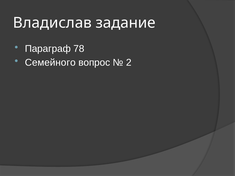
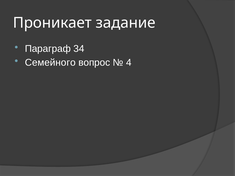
Владислав: Владислав -> Проникает
78: 78 -> 34
2: 2 -> 4
